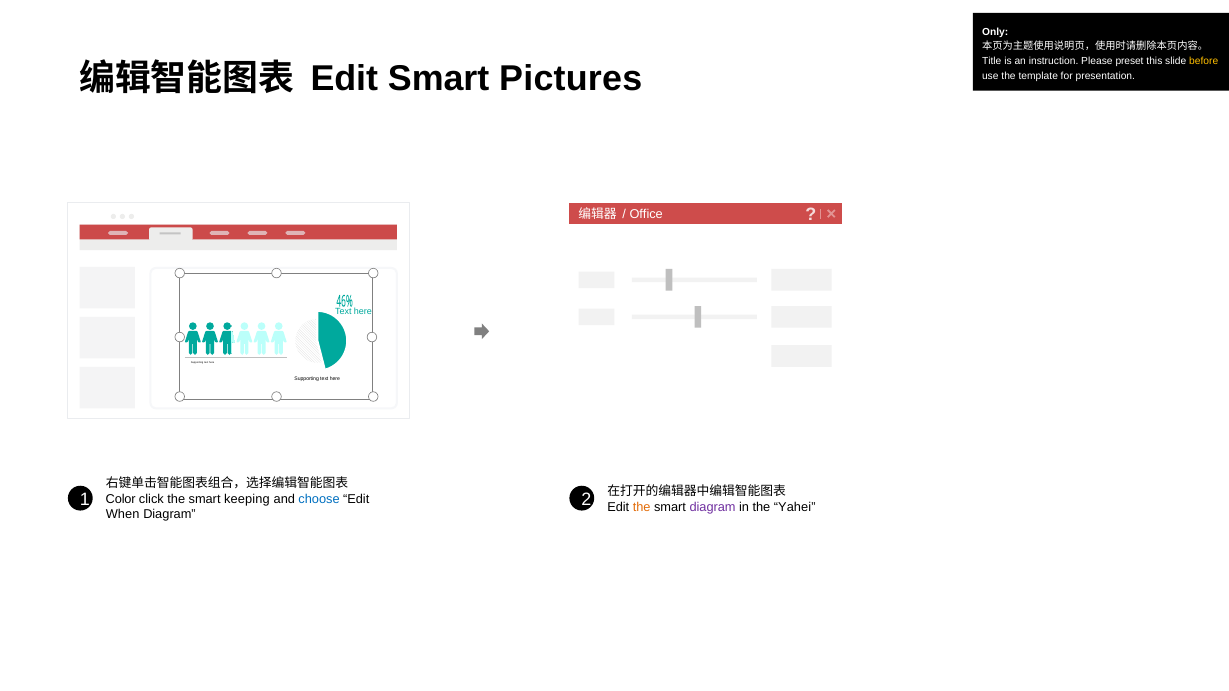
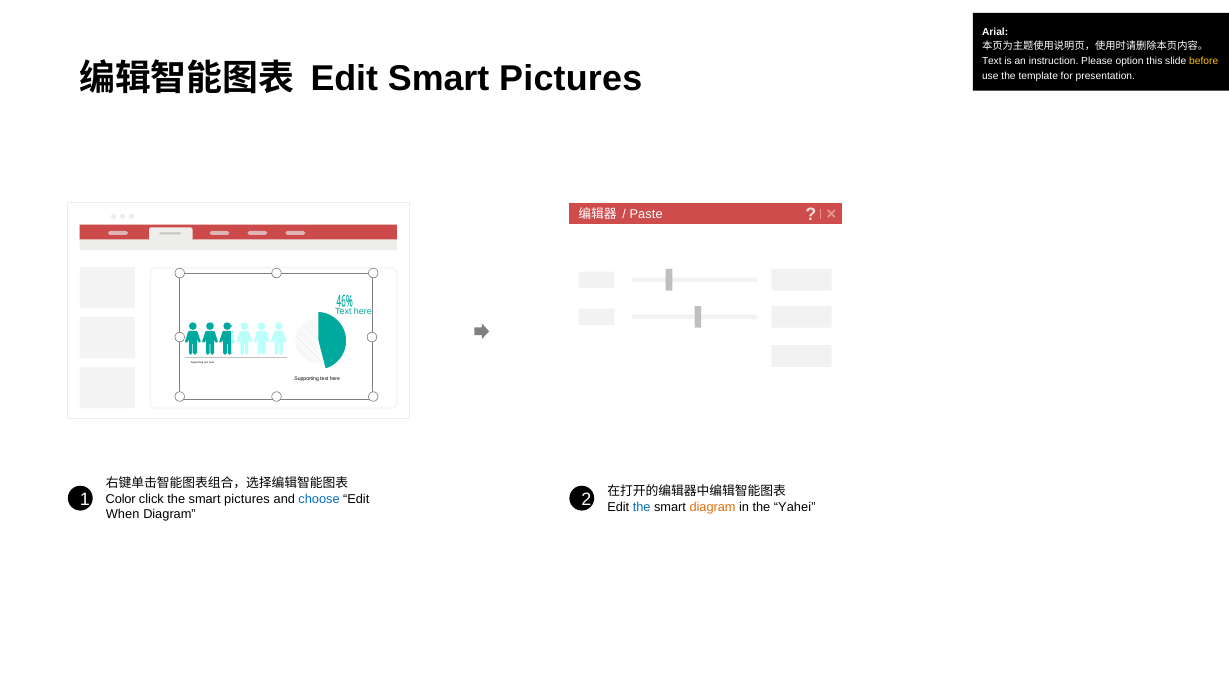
Only: Only -> Arial
Title at (992, 61): Title -> Text
preset: preset -> option
Office: Office -> Paste
the smart keeping: keeping -> pictures
the at (642, 507) colour: orange -> blue
diagram at (713, 507) colour: purple -> orange
